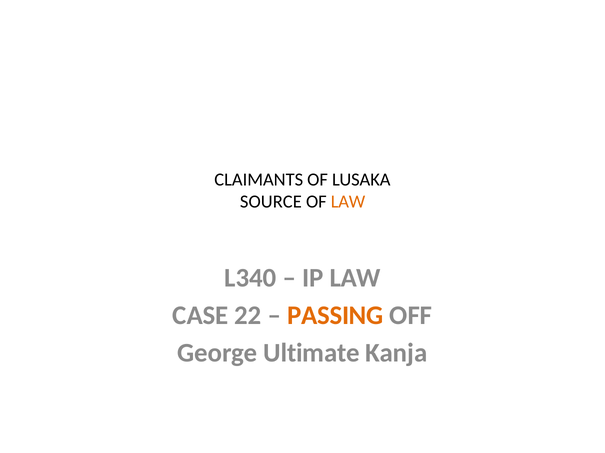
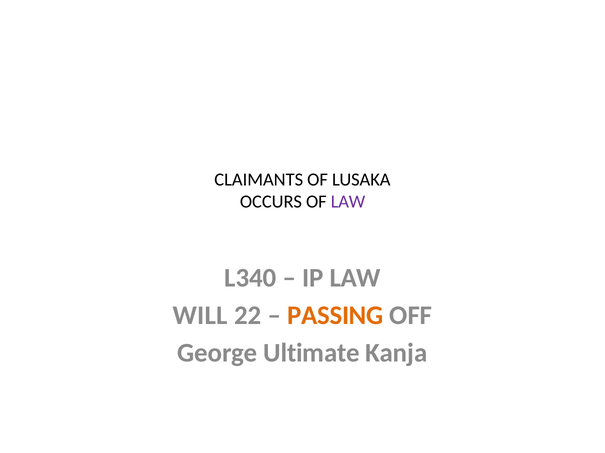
SOURCE: SOURCE -> OCCURS
LAW at (348, 202) colour: orange -> purple
CASE: CASE -> WILL
